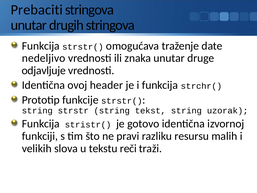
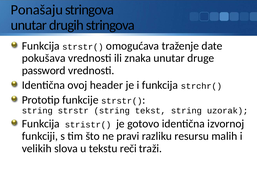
Prebaciti: Prebaciti -> Ponašaju
nedeljivo: nedeljivo -> pokušava
odjavljuje: odjavljuje -> password
